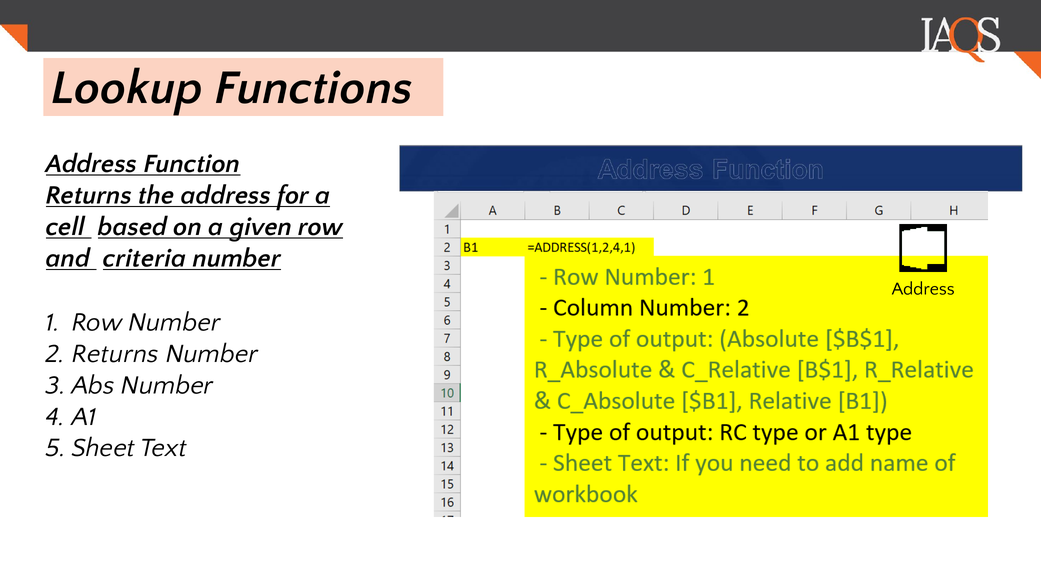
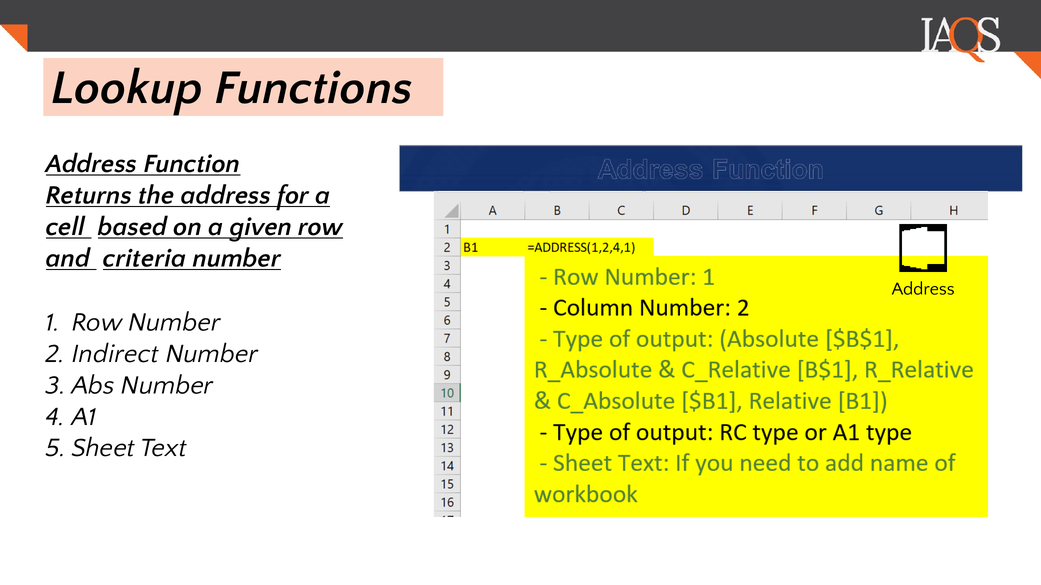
Returns at (115, 354): Returns -> Indirect
